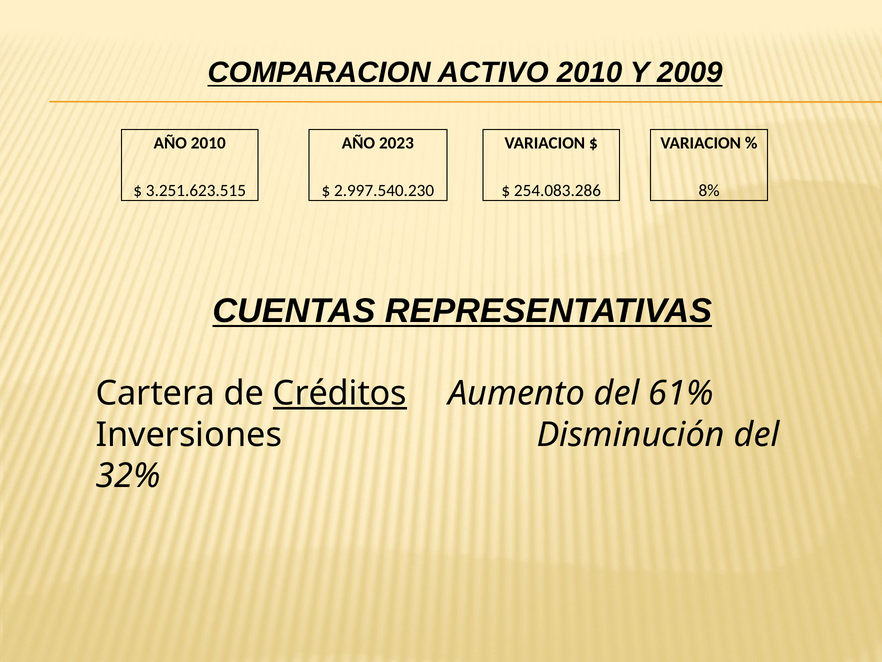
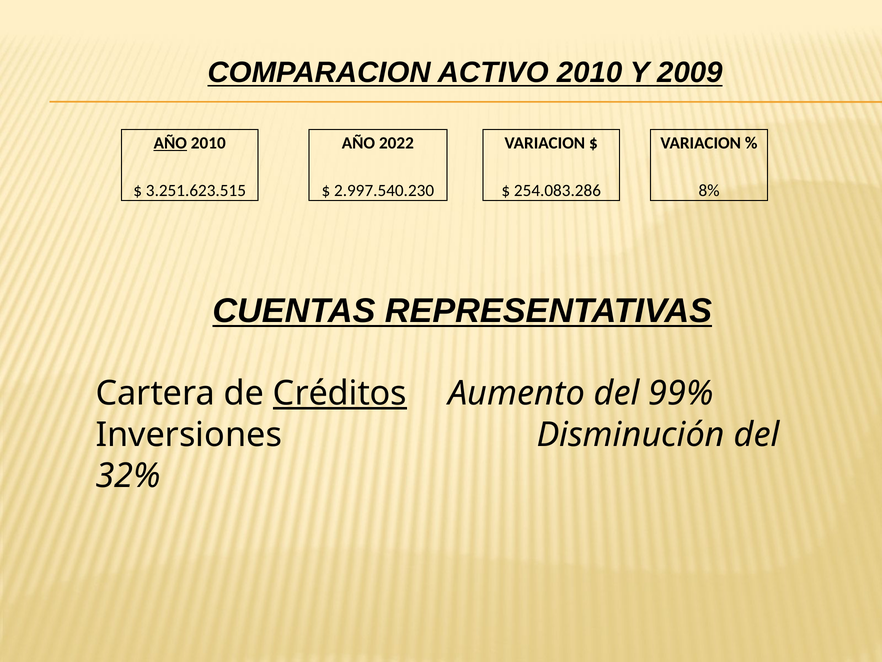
AÑO at (170, 143) underline: none -> present
2023: 2023 -> 2022
61%: 61% -> 99%
